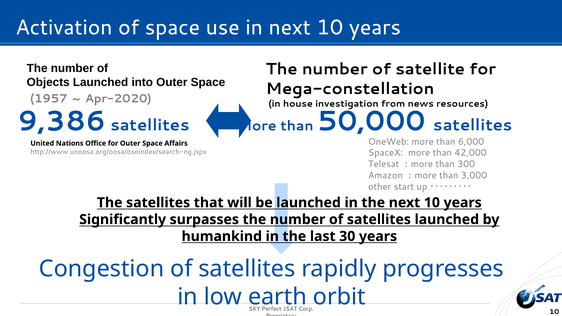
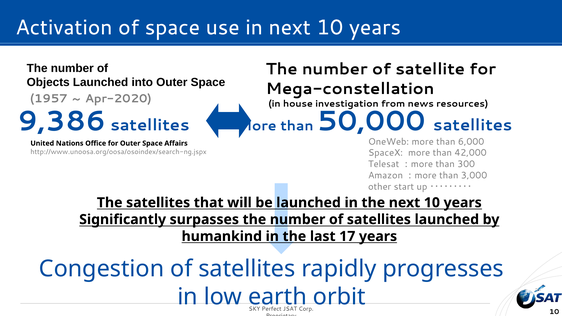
30: 30 -> 17
